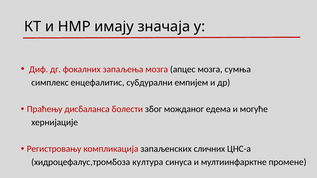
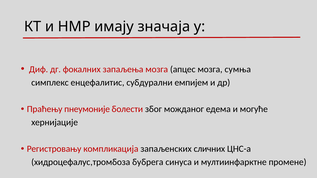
дисбаланса: дисбаланса -> пнеумоније
култура: култура -> бубрега
